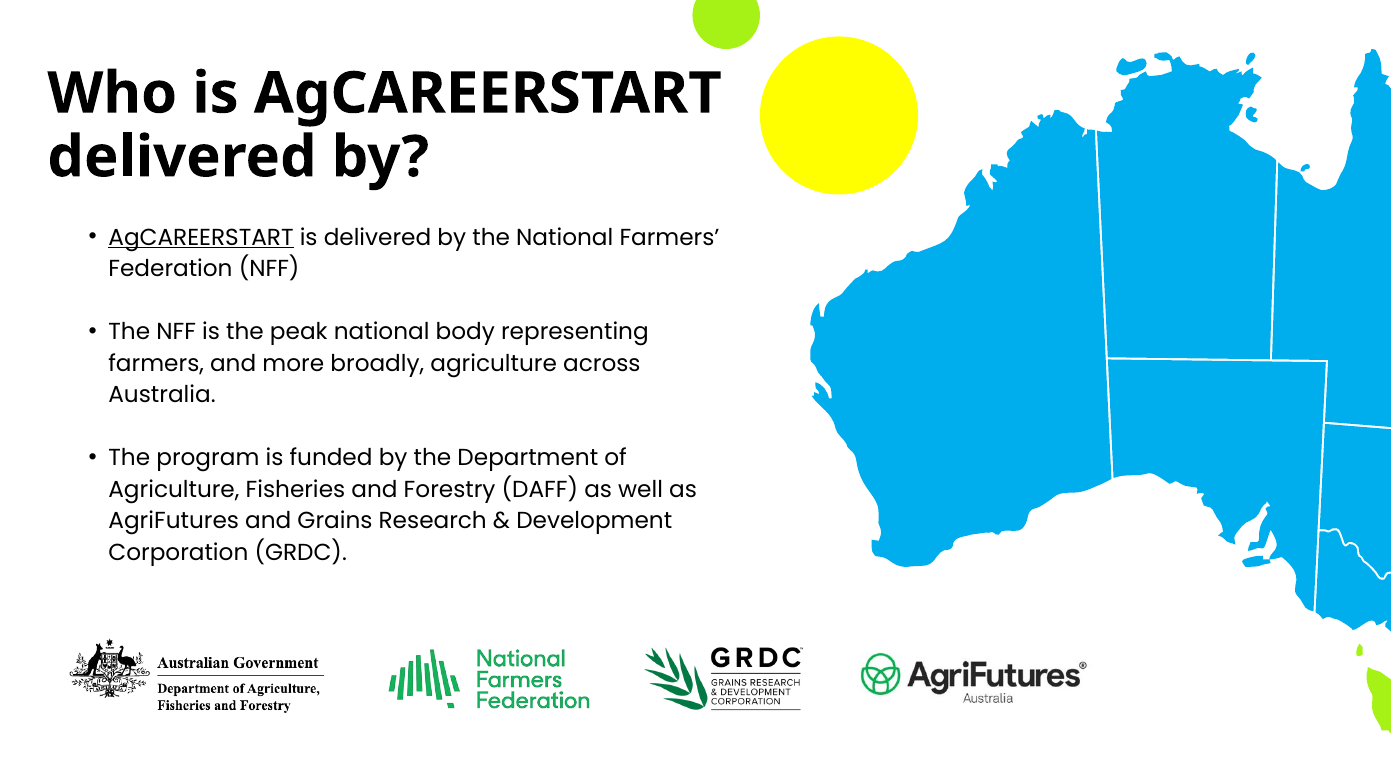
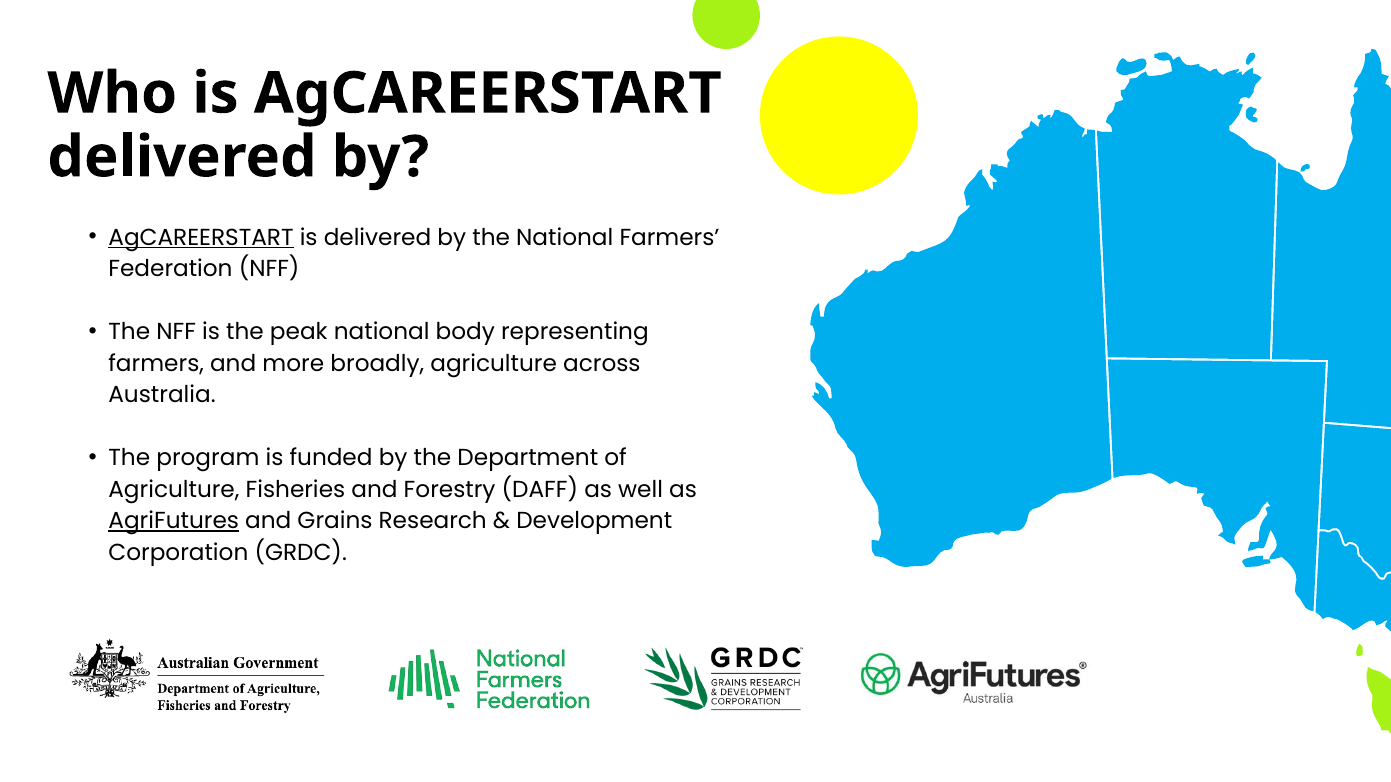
AgriFutures underline: none -> present
